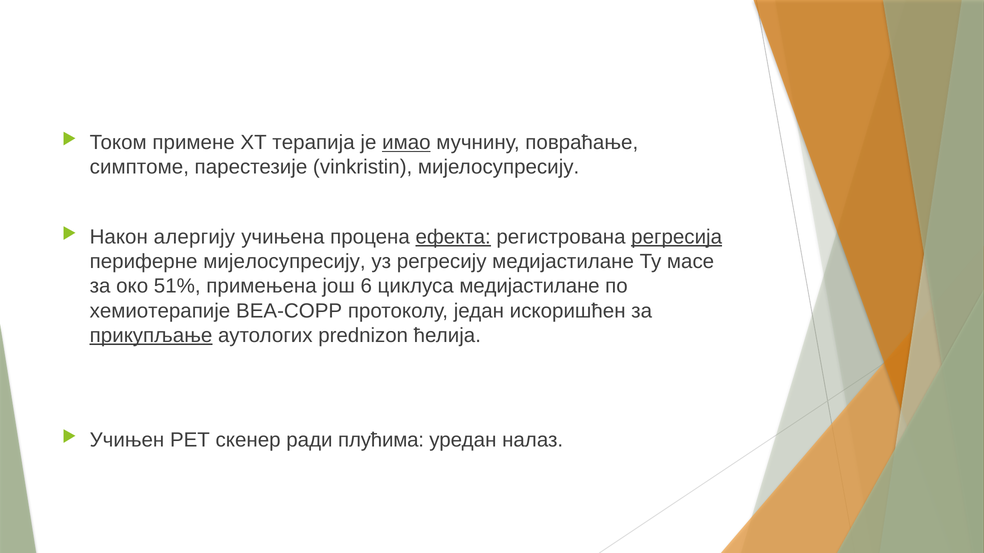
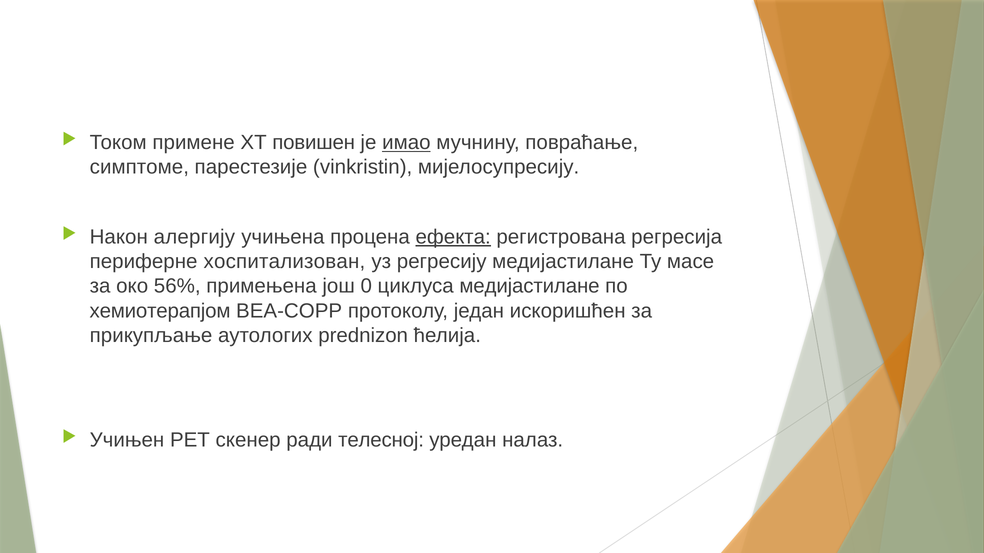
терапија: терапија -> повишен
регресија underline: present -> none
периферне мијелосупресију: мијелосупресију -> хоспитализован
51%: 51% -> 56%
6: 6 -> 0
хемиотерапије: хемиотерапије -> хемиотерапјом
прикупљање underline: present -> none
плућима: плућима -> телесној
